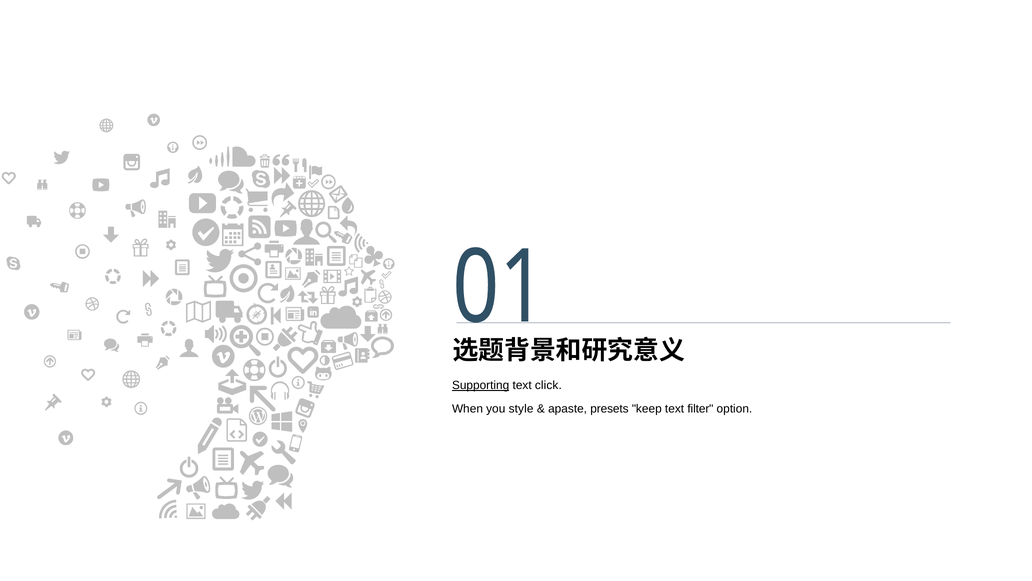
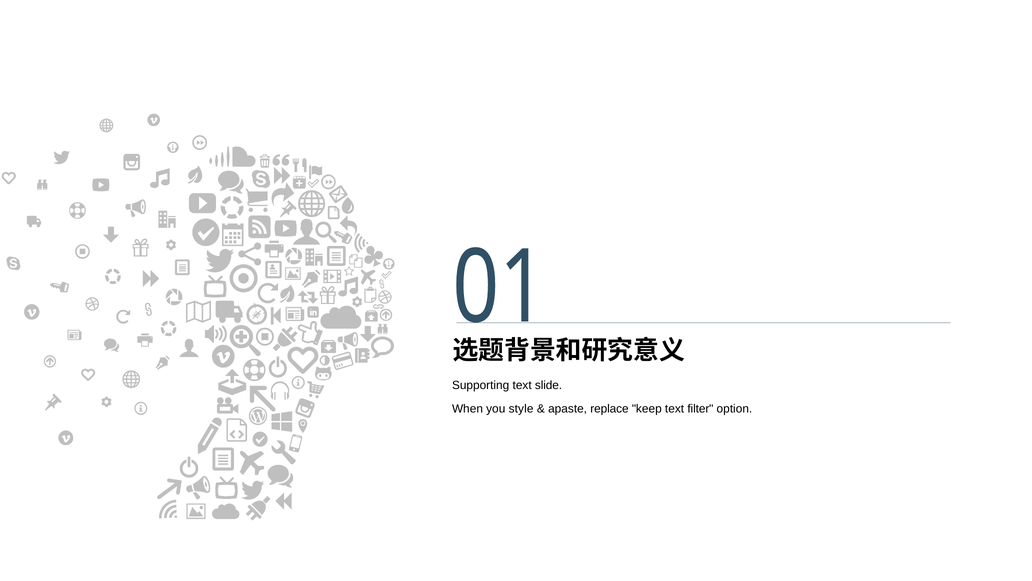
Supporting underline: present -> none
click: click -> slide
presets: presets -> replace
